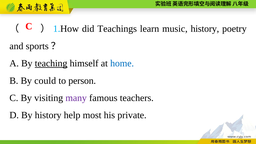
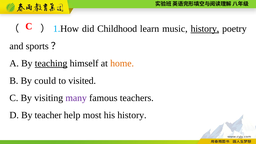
Teachings: Teachings -> Childhood
history at (205, 29) underline: none -> present
home colour: blue -> orange
person: person -> visited
By history: history -> teacher
his private: private -> history
